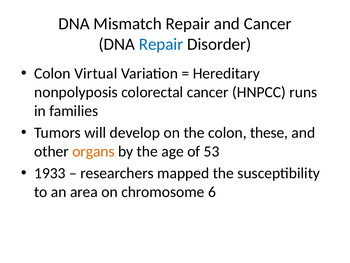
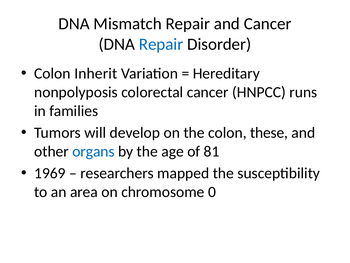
Virtual: Virtual -> Inherit
organs colour: orange -> blue
53: 53 -> 81
1933: 1933 -> 1969
6: 6 -> 0
